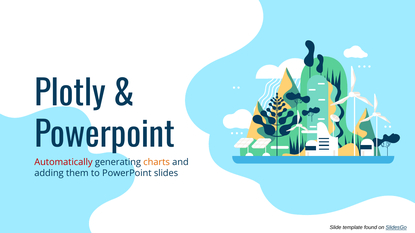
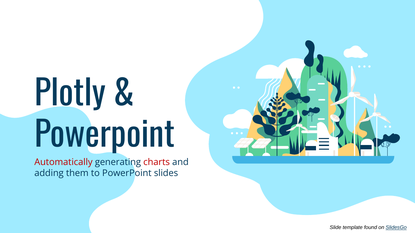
charts colour: orange -> red
